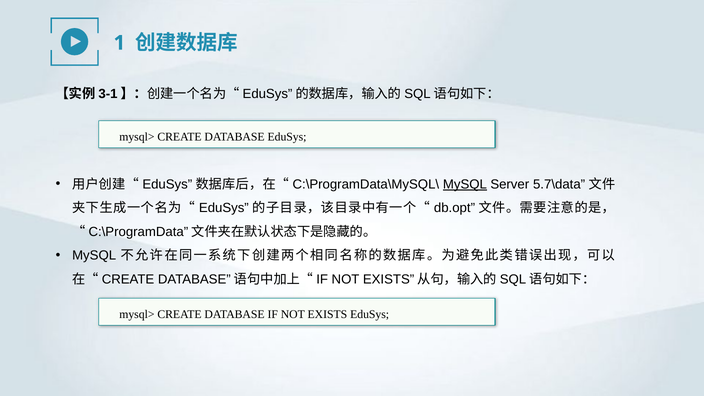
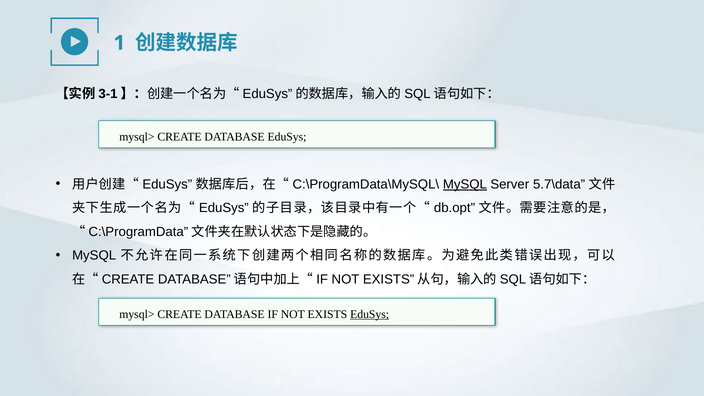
EduSys at (370, 314) underline: none -> present
